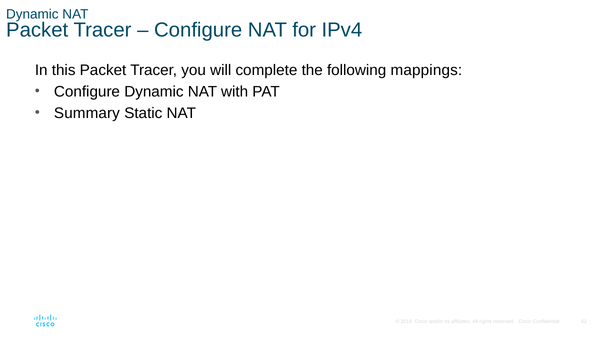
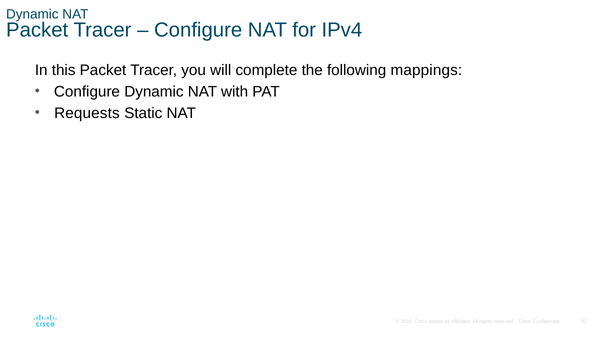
Summary: Summary -> Requests
